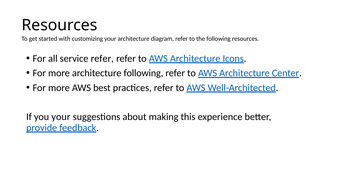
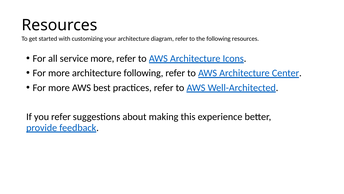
service refer: refer -> more
you your: your -> refer
